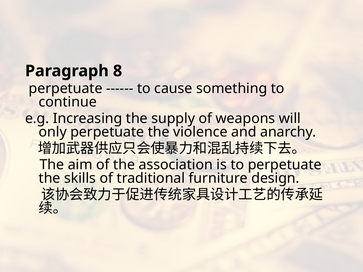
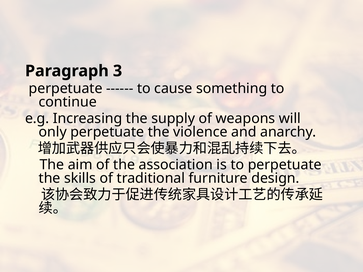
8: 8 -> 3
